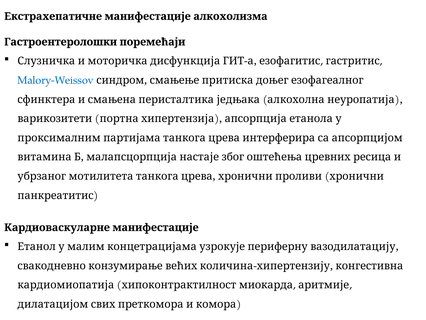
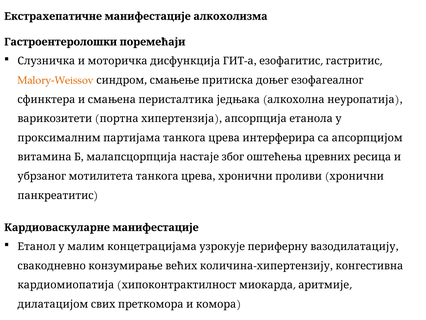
Malory-Weissov colour: blue -> orange
